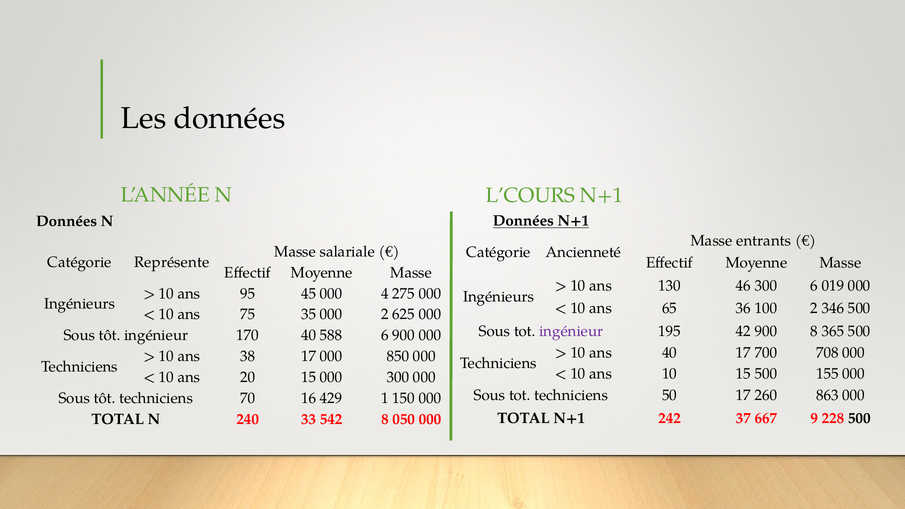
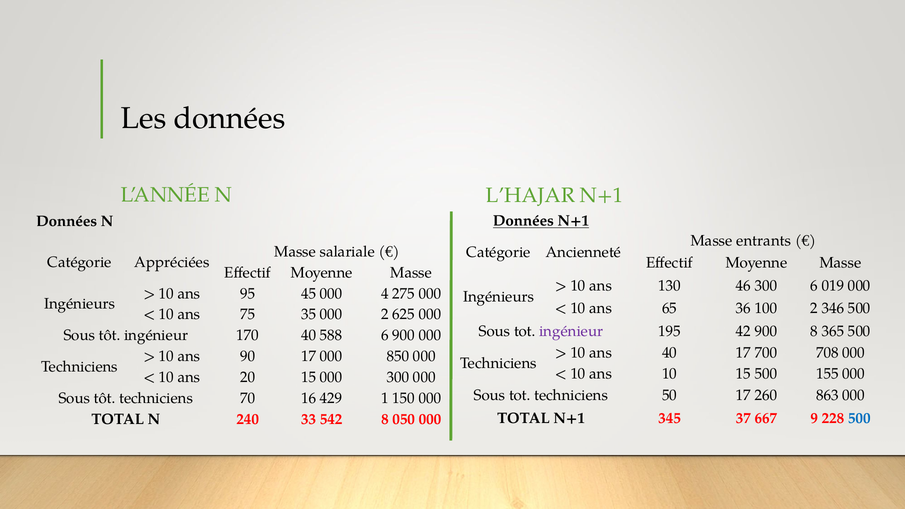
L’COURS: L’COURS -> L’HAJAR
Représente: Représente -> Appréciées
38: 38 -> 90
242: 242 -> 345
500 at (859, 418) colour: black -> blue
